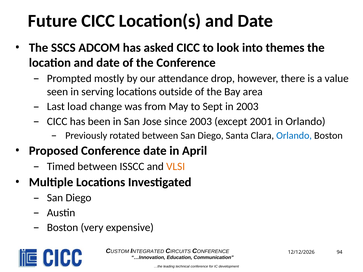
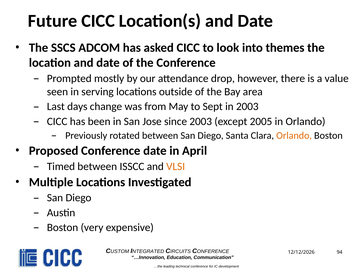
load: load -> days
2001: 2001 -> 2005
Orlando at (294, 136) colour: blue -> orange
